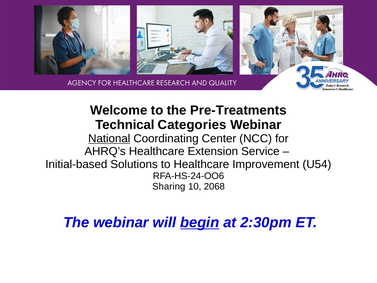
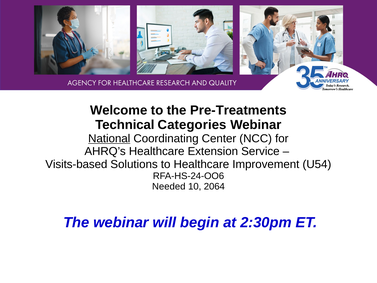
Initial-based: Initial-based -> Visits-based
Sharing: Sharing -> Needed
2068: 2068 -> 2064
begin underline: present -> none
